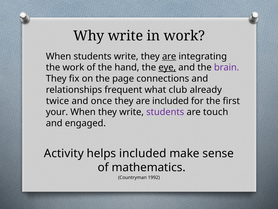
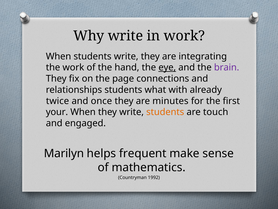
are at (169, 56) underline: present -> none
relationships frequent: frequent -> students
club: club -> with
are included: included -> minutes
students at (165, 112) colour: purple -> orange
Activity: Activity -> Marilyn
helps included: included -> frequent
